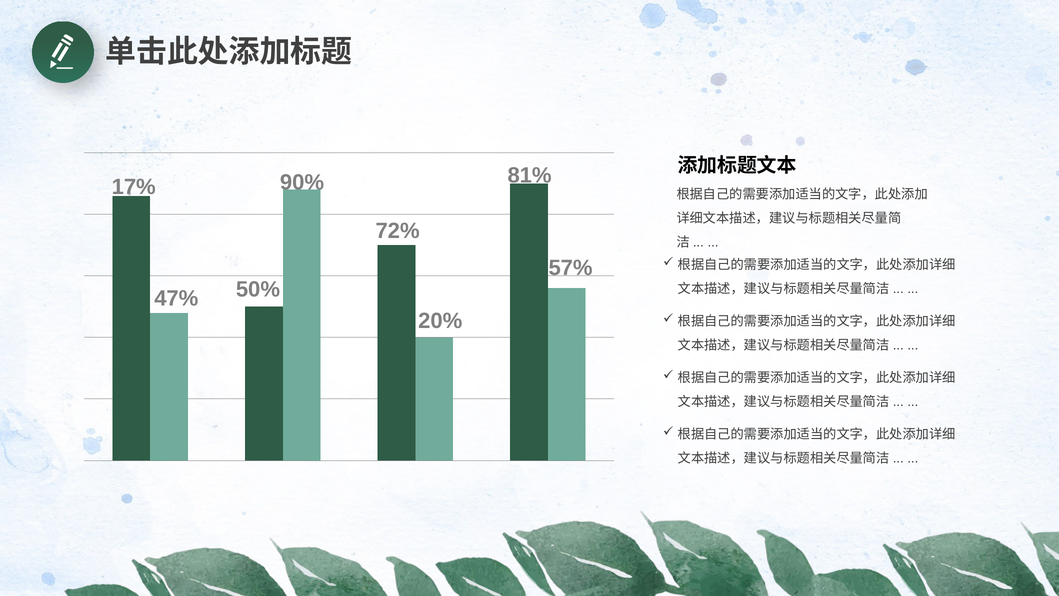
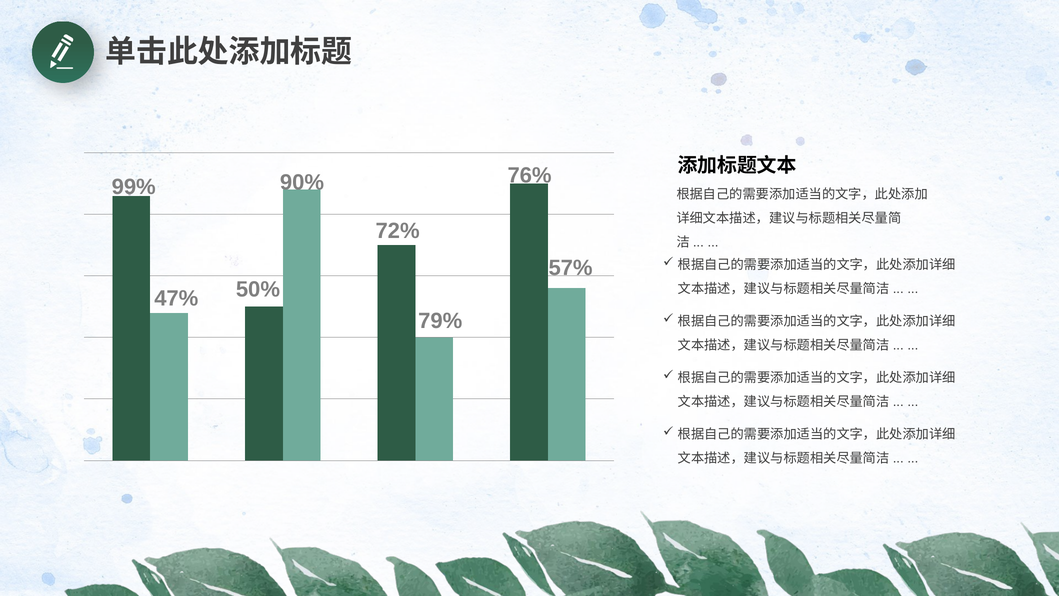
81%: 81% -> 76%
17%: 17% -> 99%
20%: 20% -> 79%
